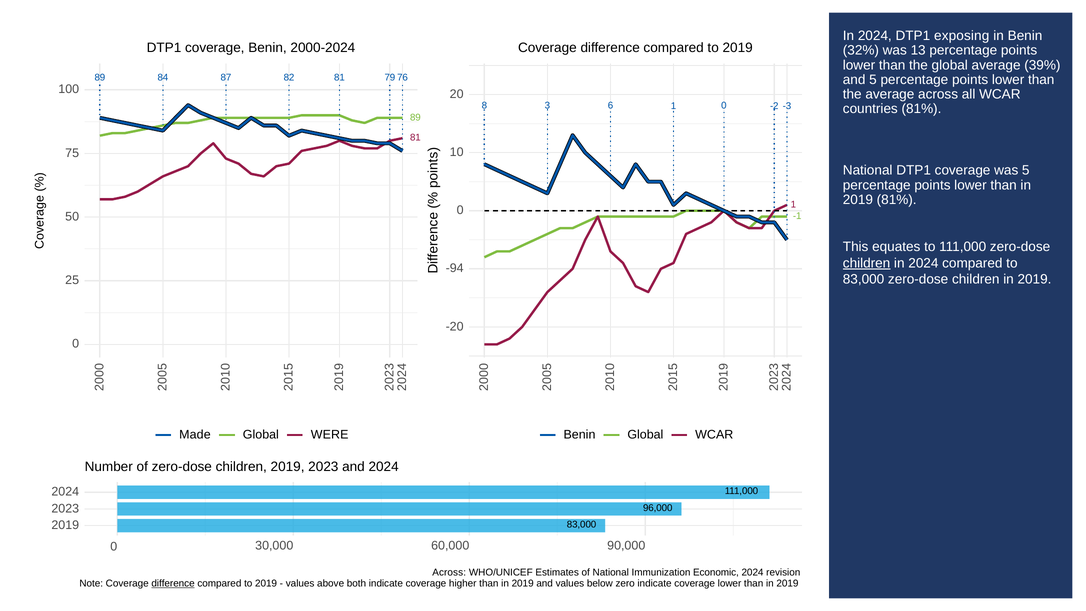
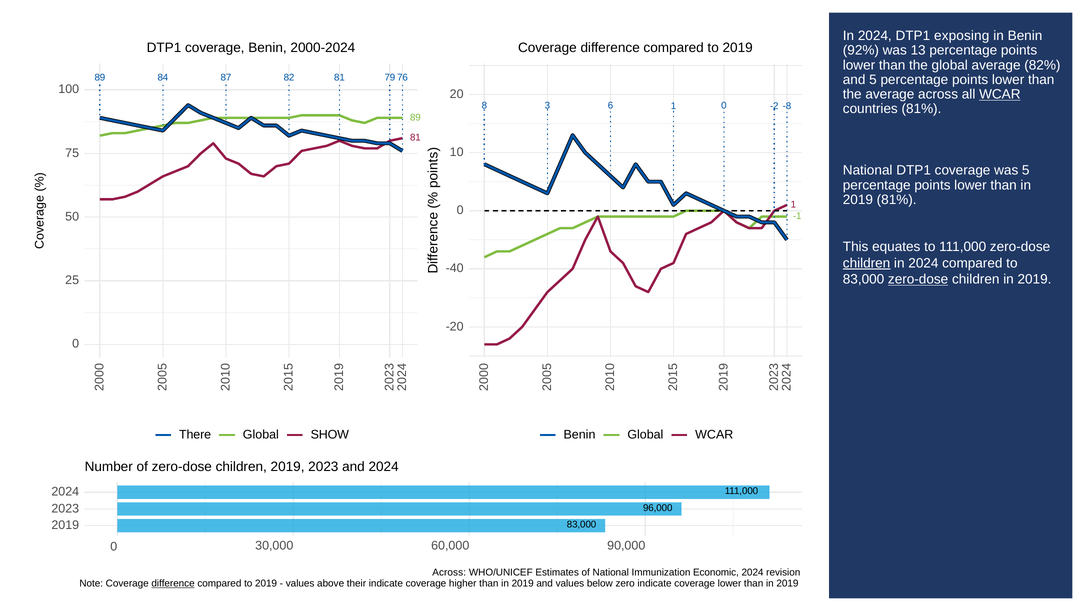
32%: 32% -> 92%
39%: 39% -> 82%
WCAR at (1000, 94) underline: none -> present
-3: -3 -> -8
-94: -94 -> -40
zero-dose at (918, 279) underline: none -> present
Made: Made -> There
WERE: WERE -> SHOW
both: both -> their
